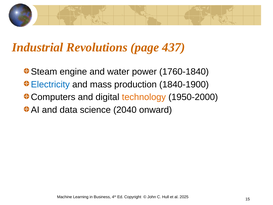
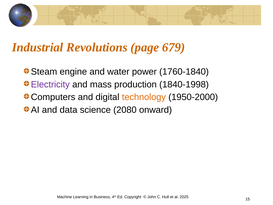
437: 437 -> 679
Electricity colour: blue -> purple
1840-1900: 1840-1900 -> 1840-1998
2040: 2040 -> 2080
